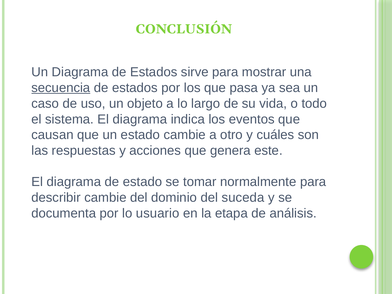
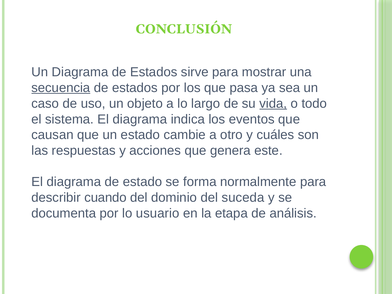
vida underline: none -> present
tomar: tomar -> forma
describir cambie: cambie -> cuando
